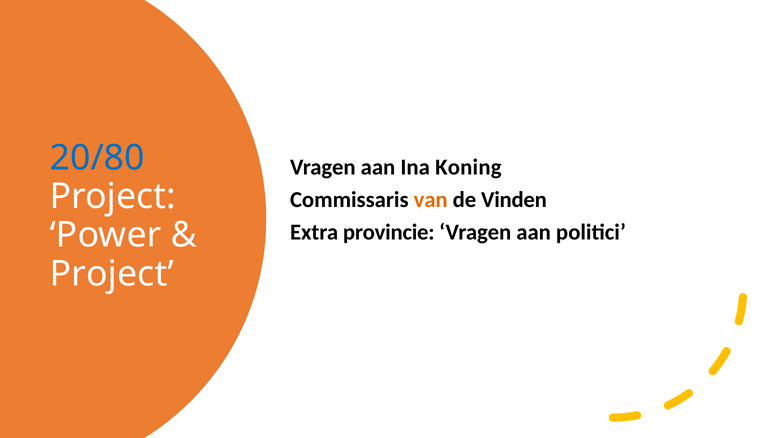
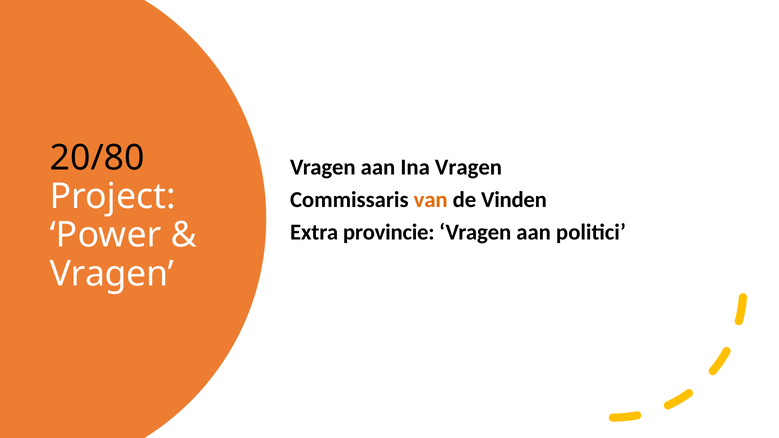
20/80 colour: blue -> black
Ina Koning: Koning -> Vragen
Project at (112, 274): Project -> Vragen
